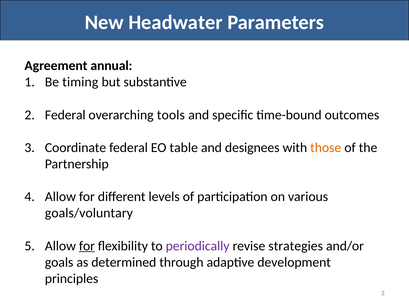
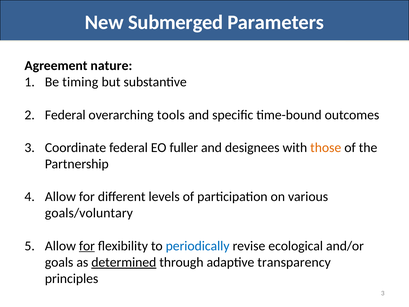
Headwater: Headwater -> Submerged
annual: annual -> nature
table: table -> fuller
periodically colour: purple -> blue
strategies: strategies -> ecological
determined underline: none -> present
development: development -> transparency
